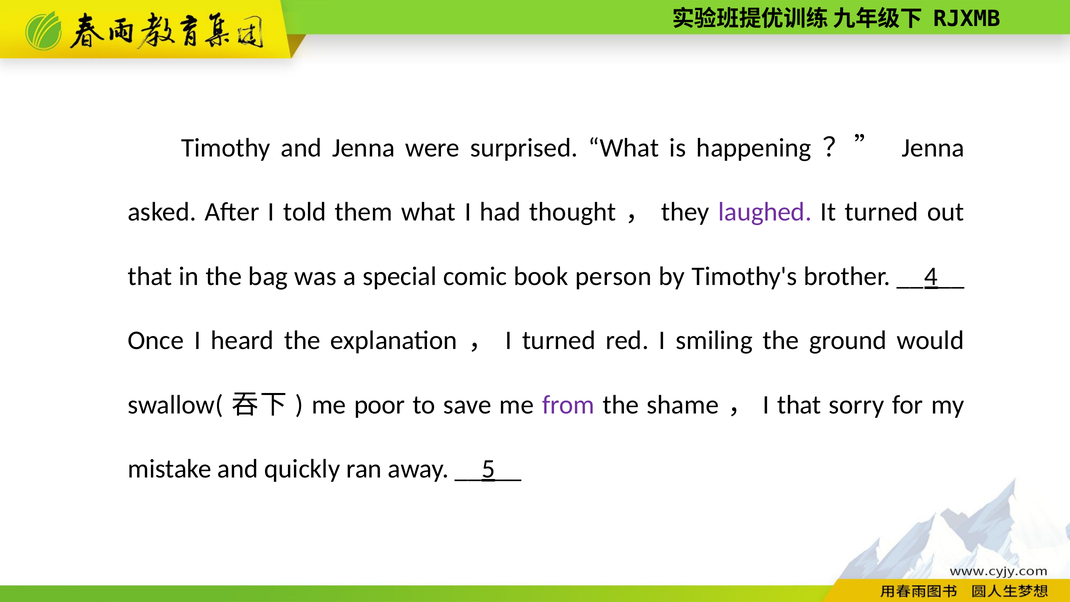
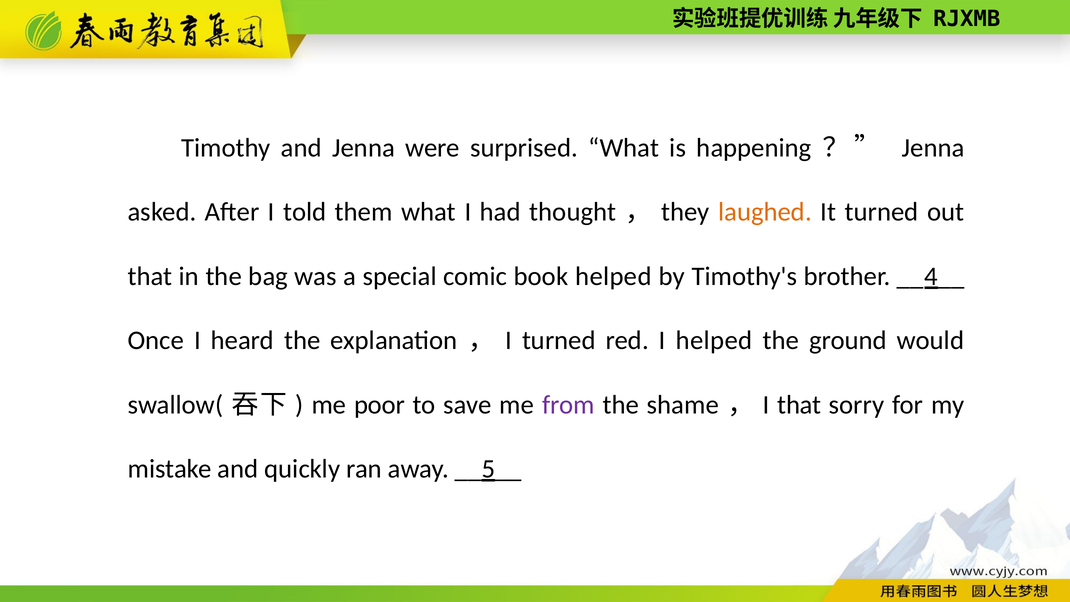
laughed colour: purple -> orange
book person: person -> helped
I smiling: smiling -> helped
